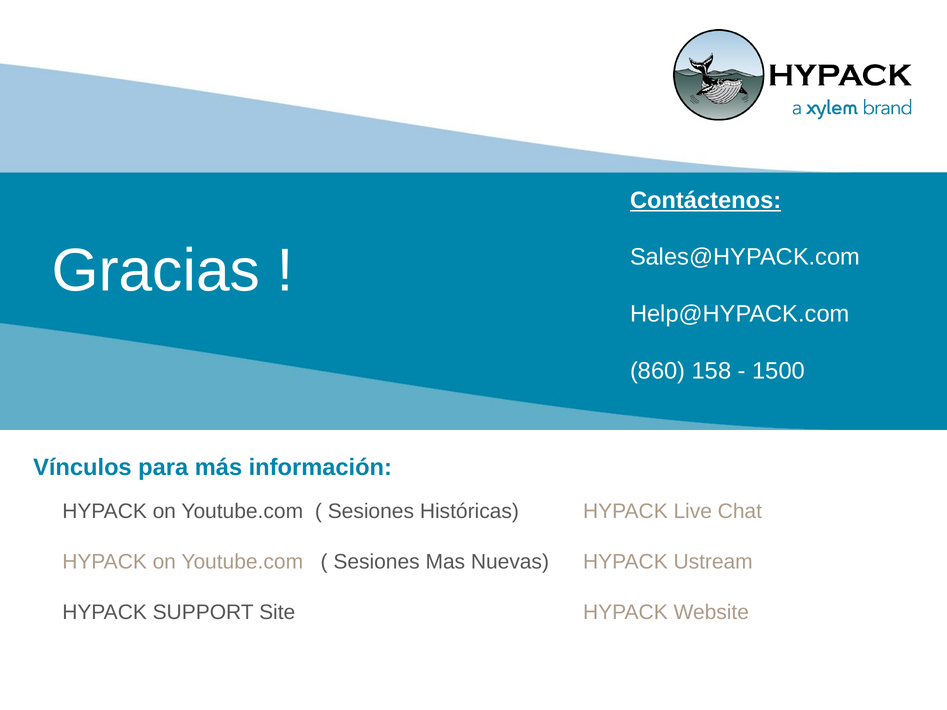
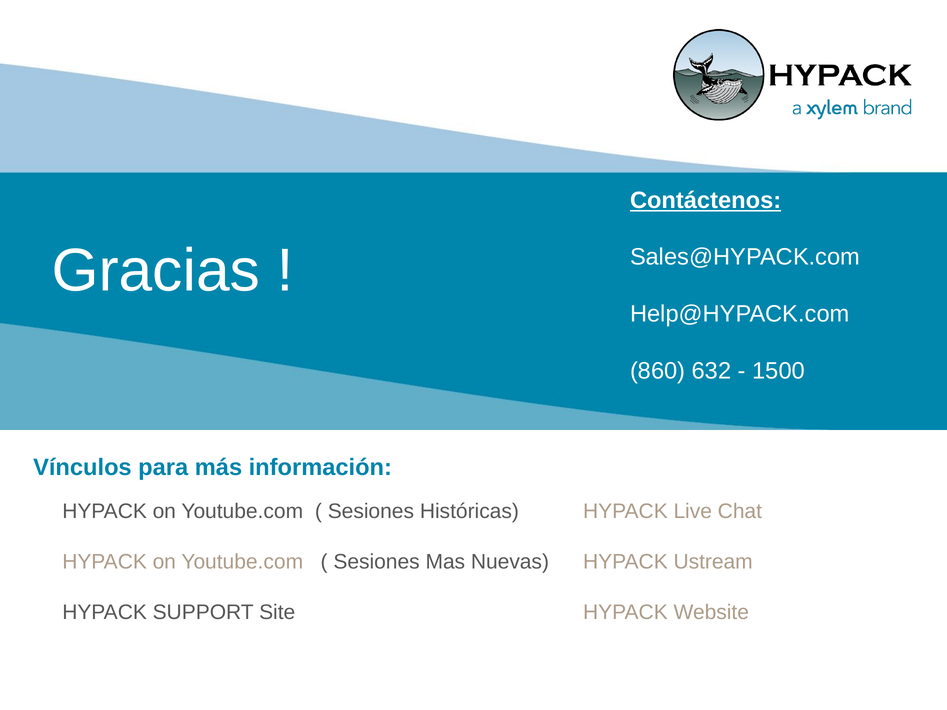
158: 158 -> 632
